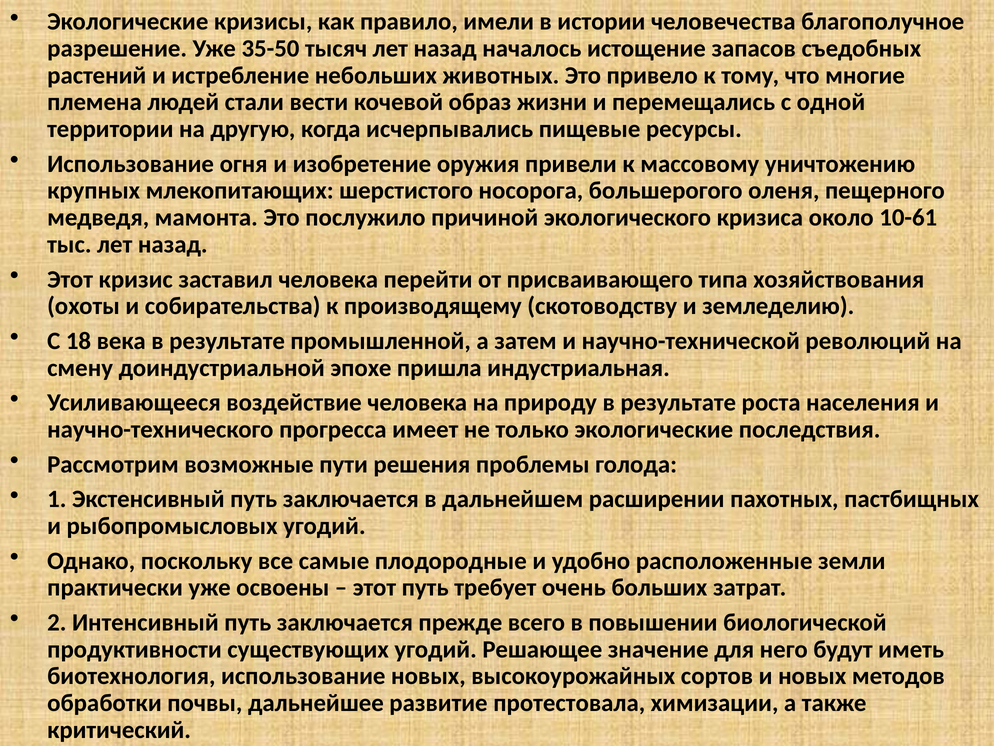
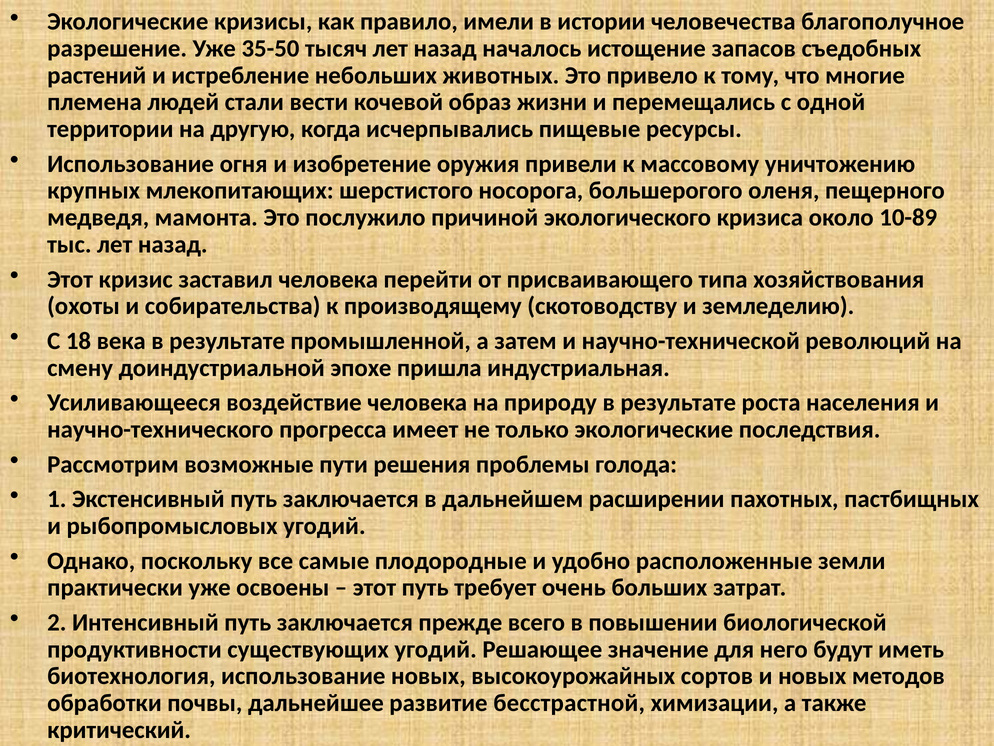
10-61: 10-61 -> 10-89
протестовала: протестовала -> бесстрастной
